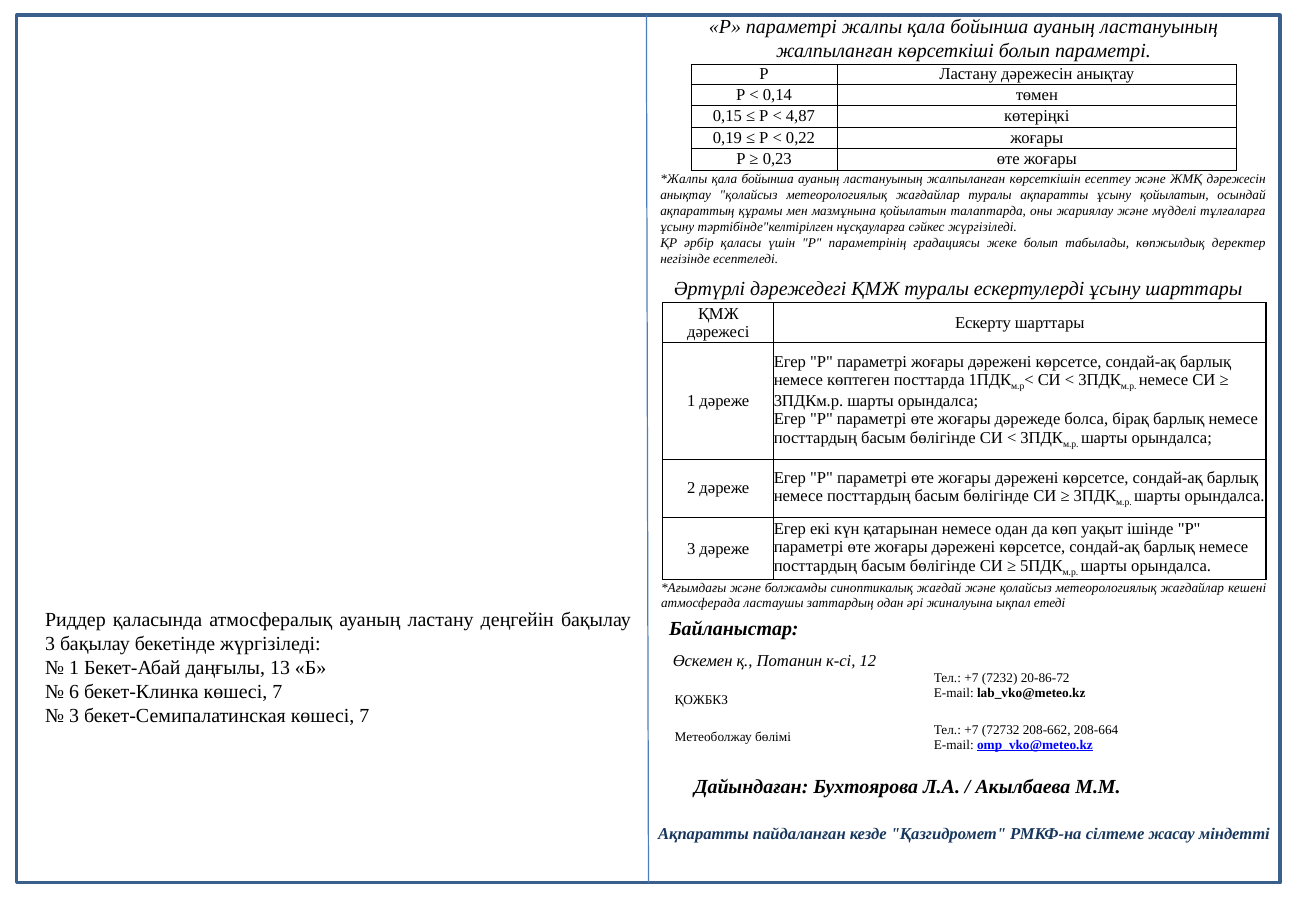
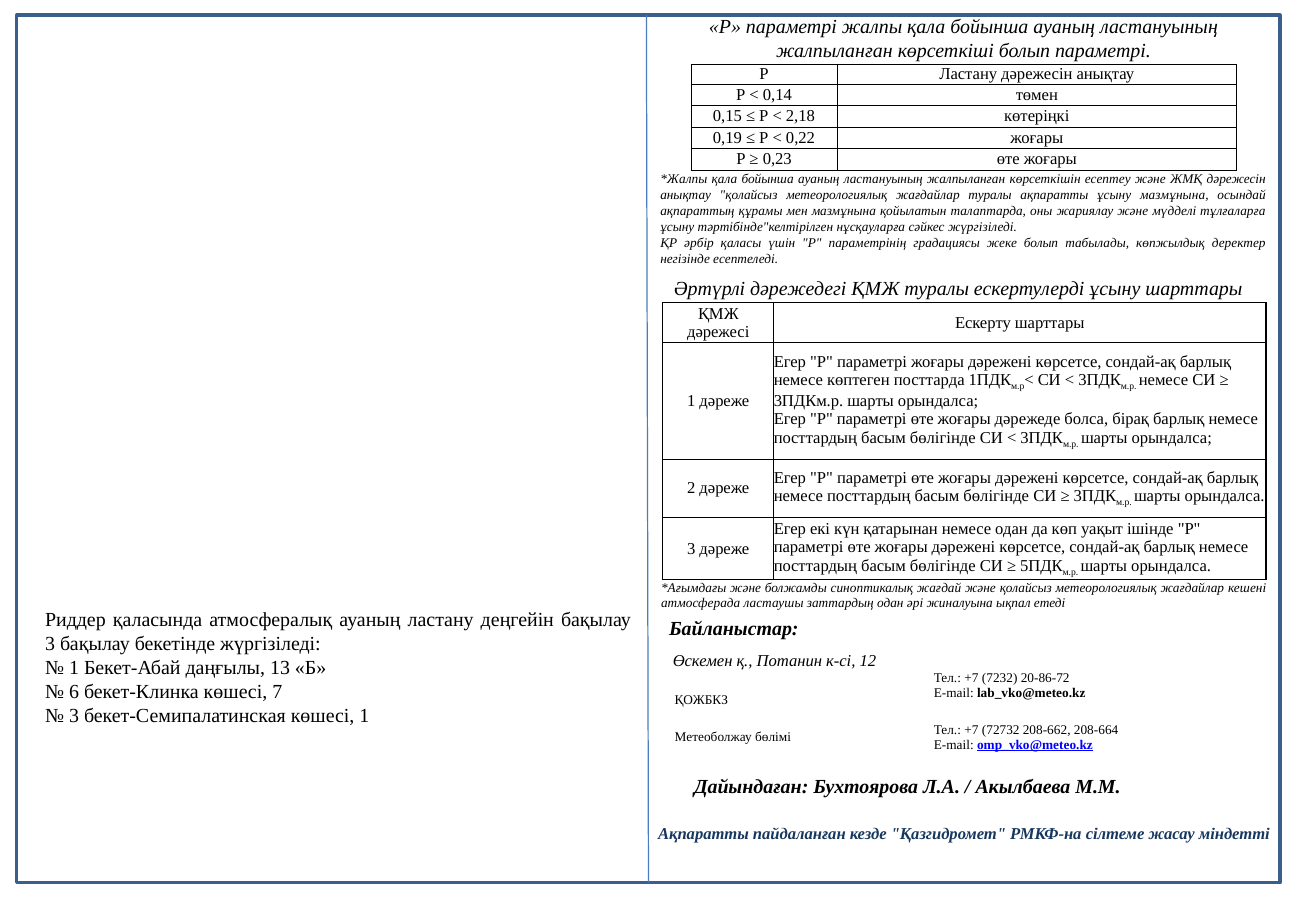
4,87: 4,87 -> 2,18
ұсыну қойылатын: қойылатын -> мазмұнына
бекет-Семипалатинская көшесі 7: 7 -> 1
